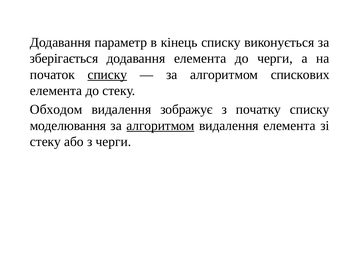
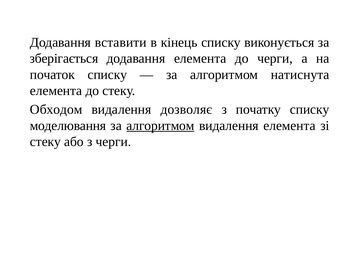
параметр: параметр -> вставити
списку at (107, 75) underline: present -> none
спискових: спискових -> натиснута
зображує: зображує -> дозволяє
